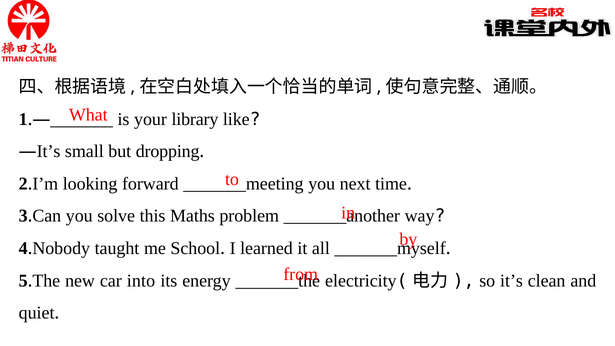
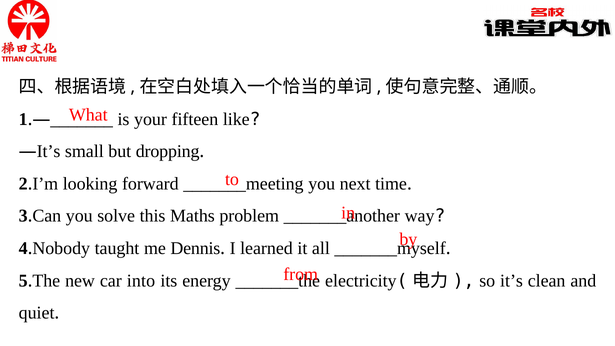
library: library -> fifteen
School: School -> Dennis
